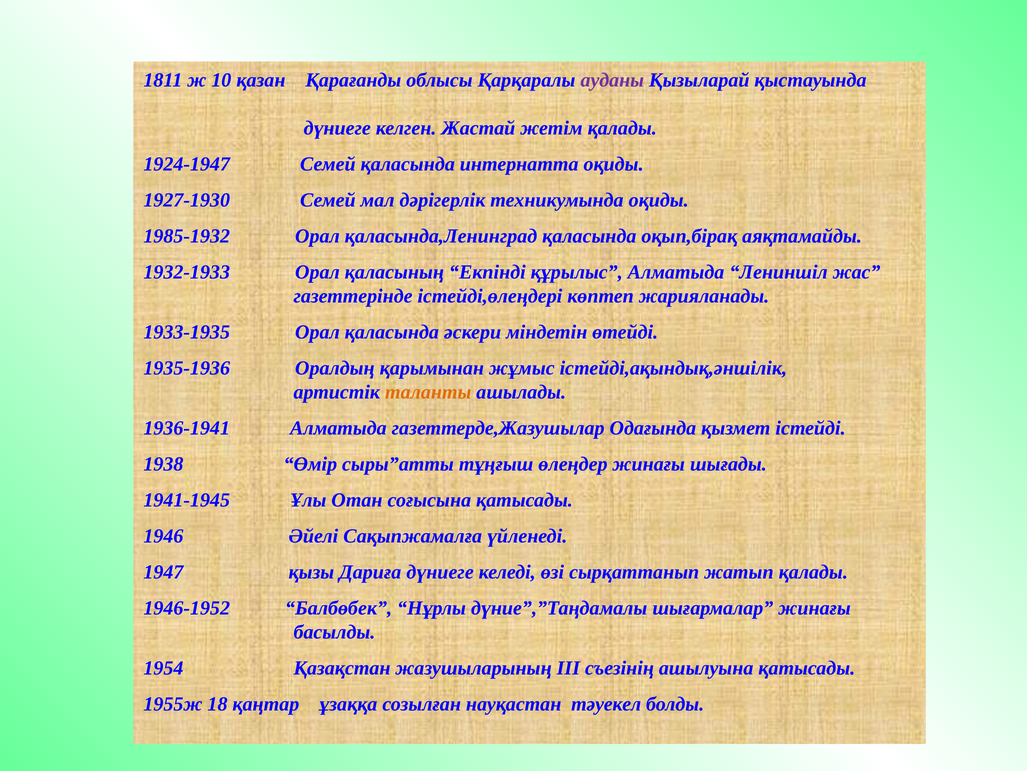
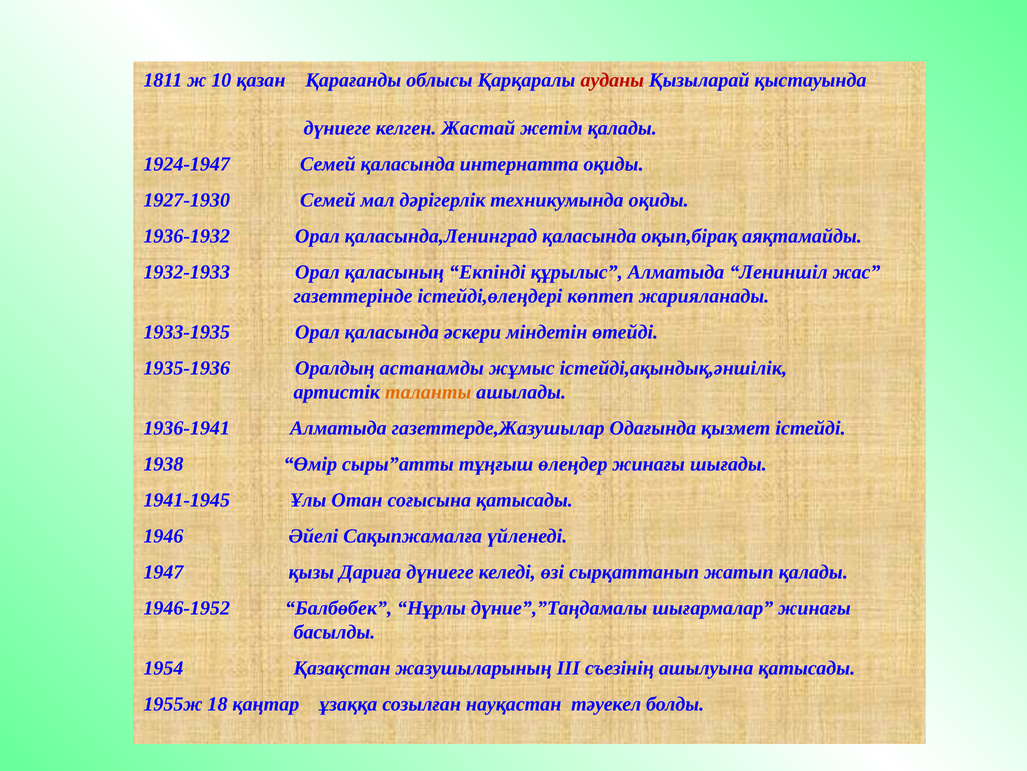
ауданы colour: purple -> red
1985-1932: 1985-1932 -> 1936-1932
қарымынан: қарымынан -> астанамды
